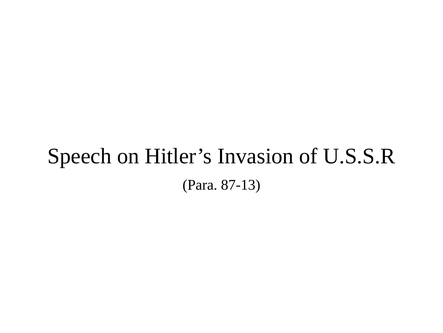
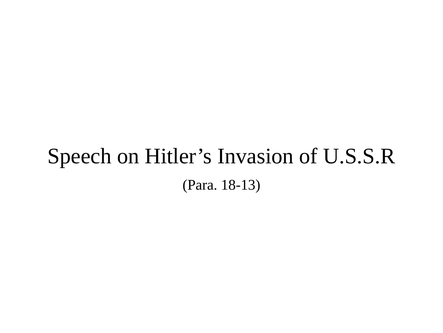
87-13: 87-13 -> 18-13
